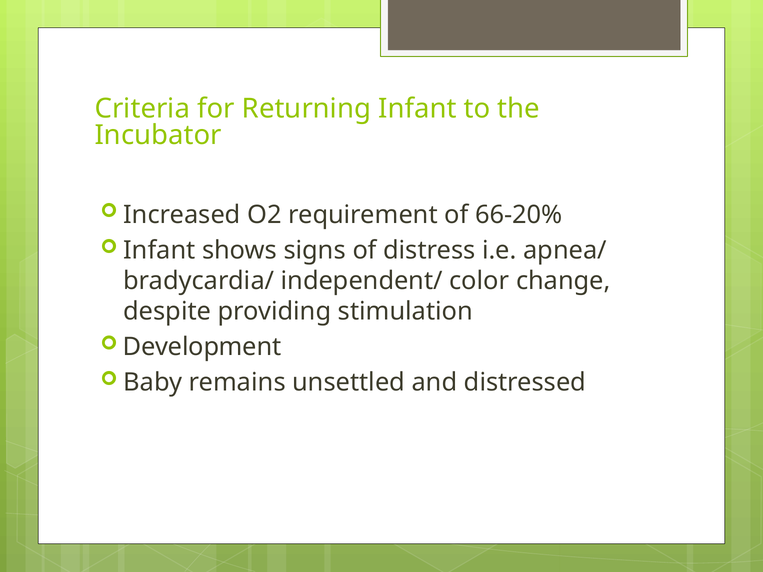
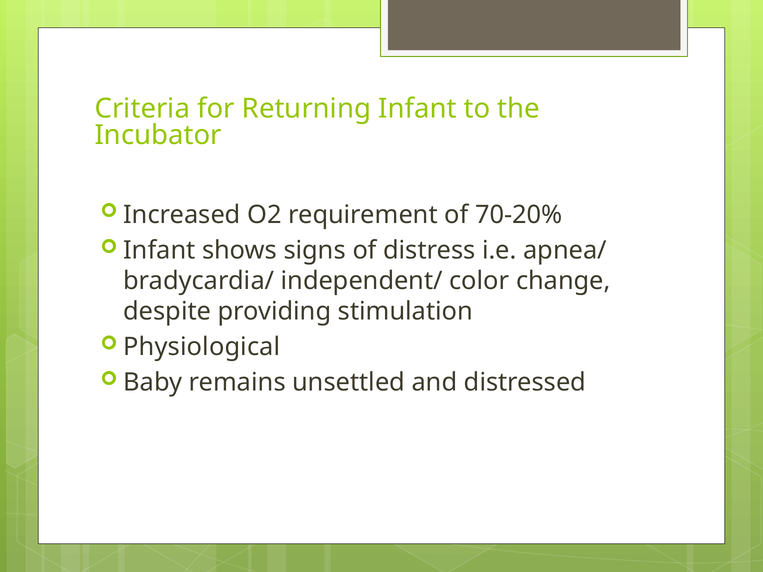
66-20%: 66-20% -> 70-20%
Development: Development -> Physiological
